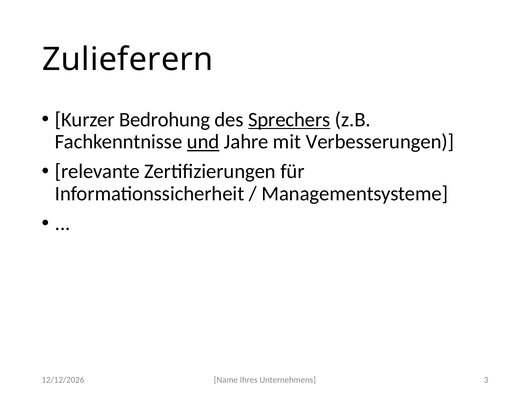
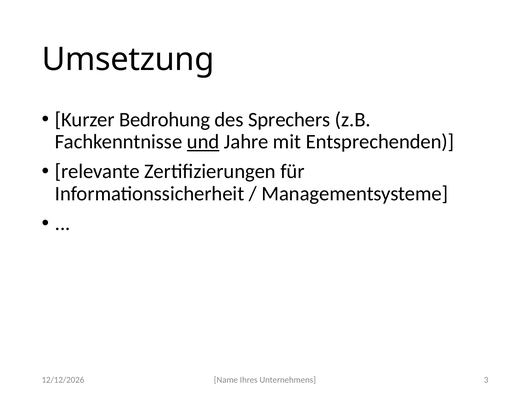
Zulieferern: Zulieferern -> Umsetzung
Sprechers underline: present -> none
Verbesserungen: Verbesserungen -> Entsprechenden
